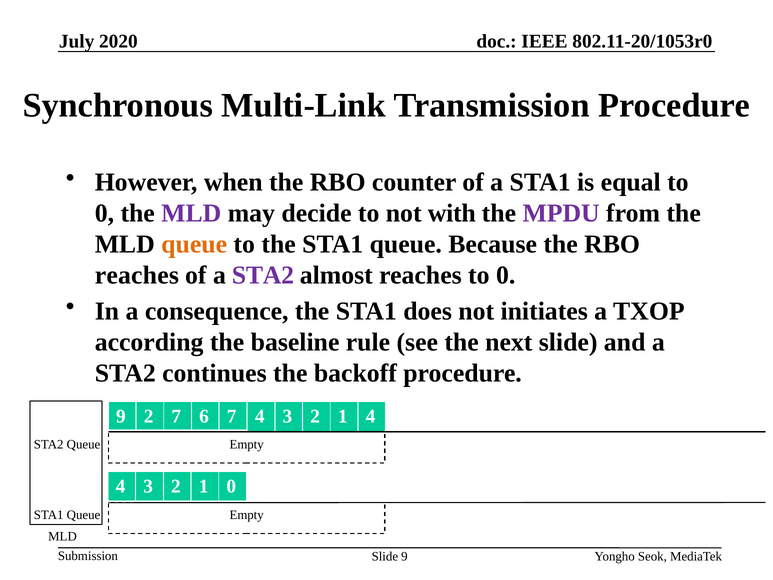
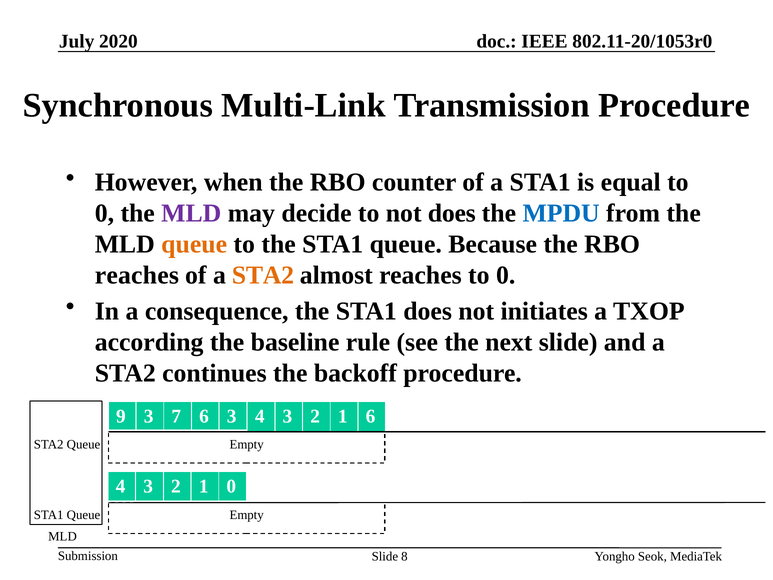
not with: with -> does
MPDU colour: purple -> blue
STA2 at (263, 275) colour: purple -> orange
9 2: 2 -> 3
6 7: 7 -> 3
1 4: 4 -> 6
Slide 9: 9 -> 8
